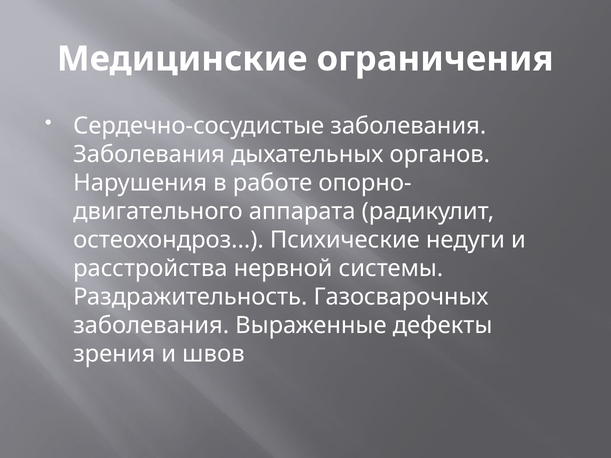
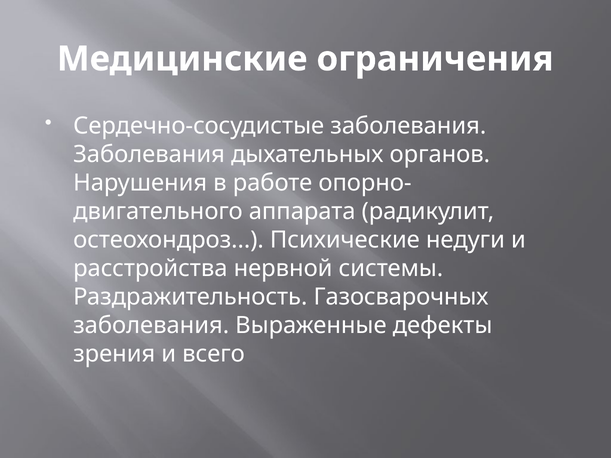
швов: швов -> всего
